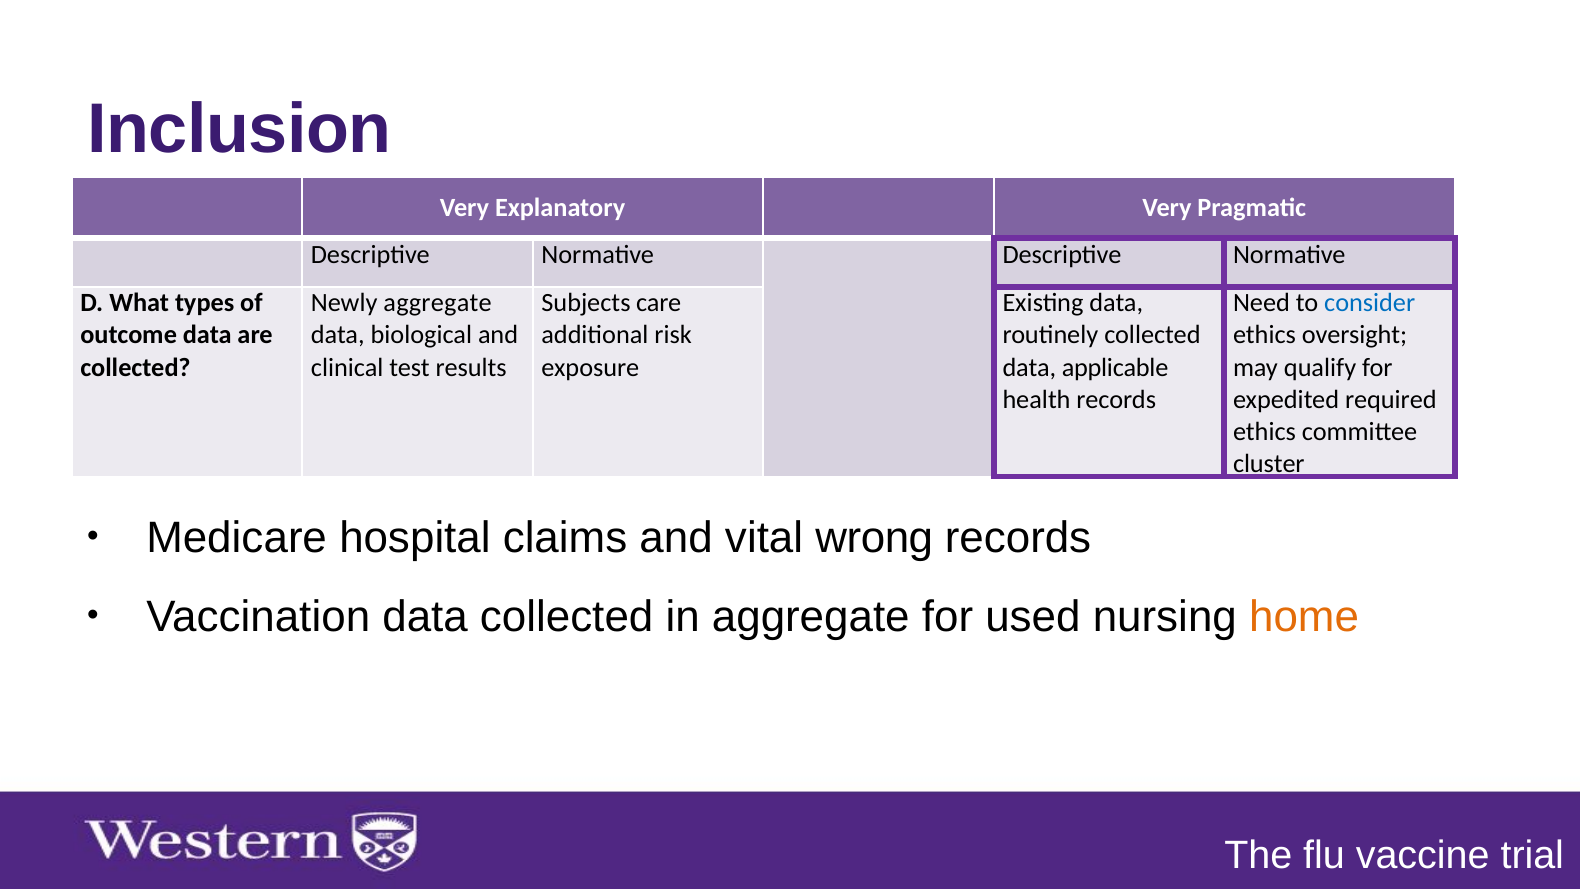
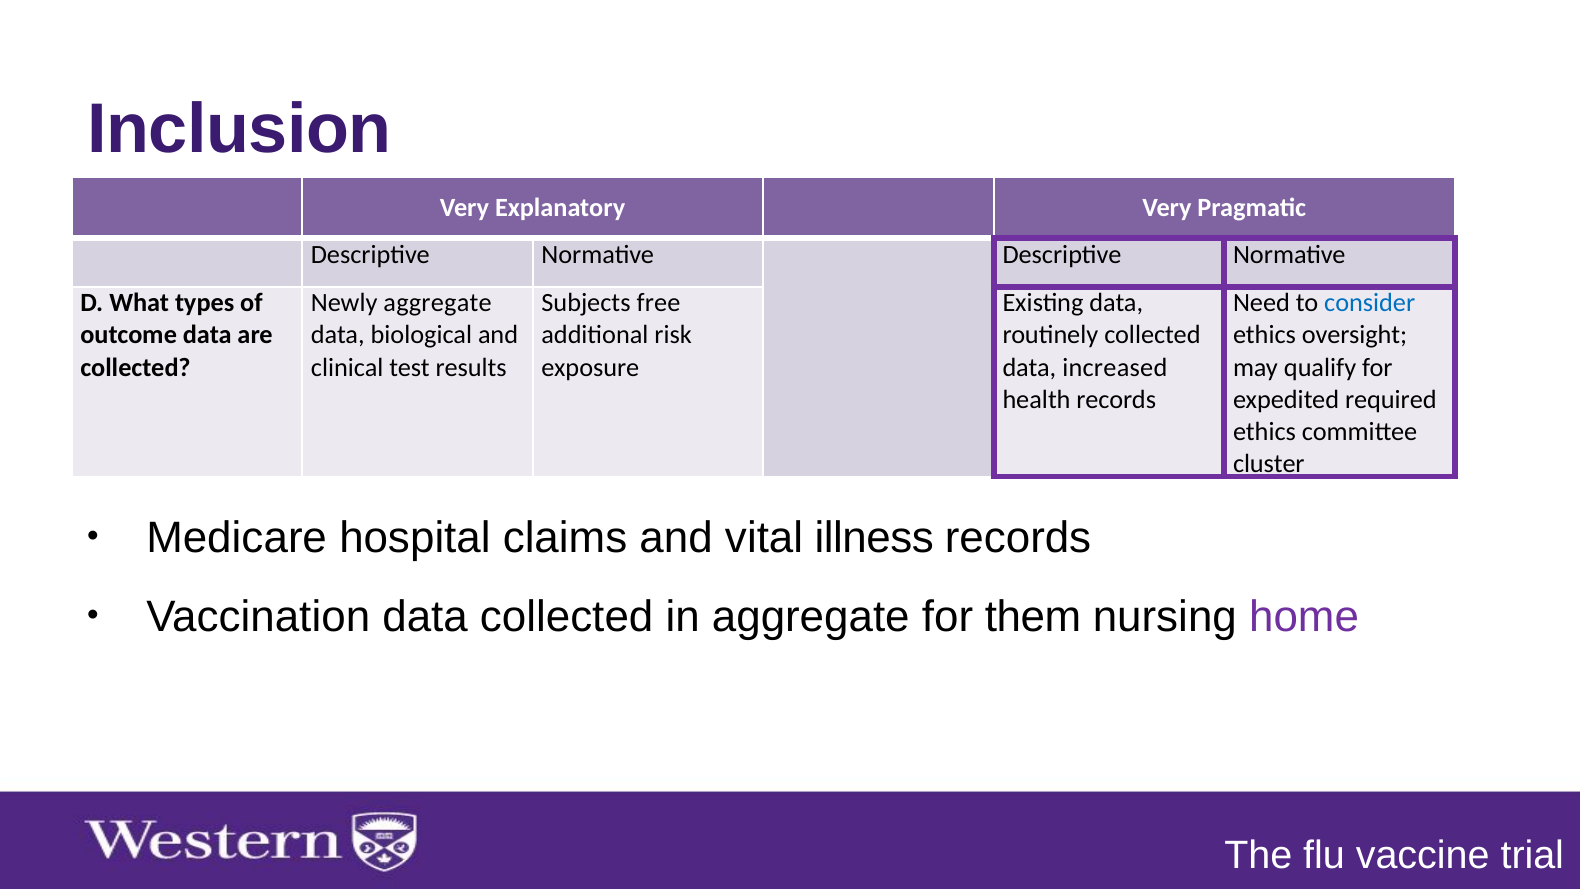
care: care -> free
applicable: applicable -> increased
wrong: wrong -> illness
used: used -> them
home colour: orange -> purple
